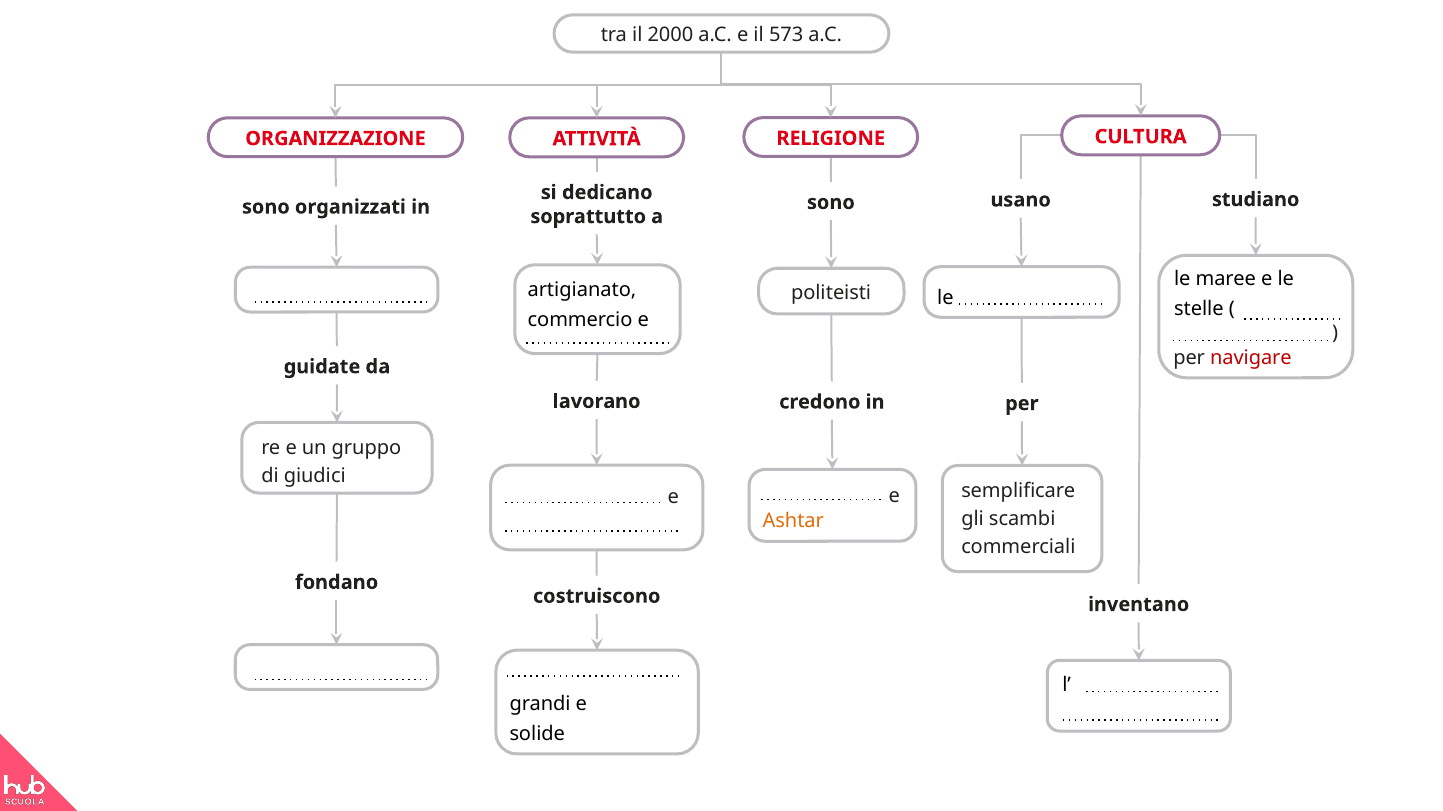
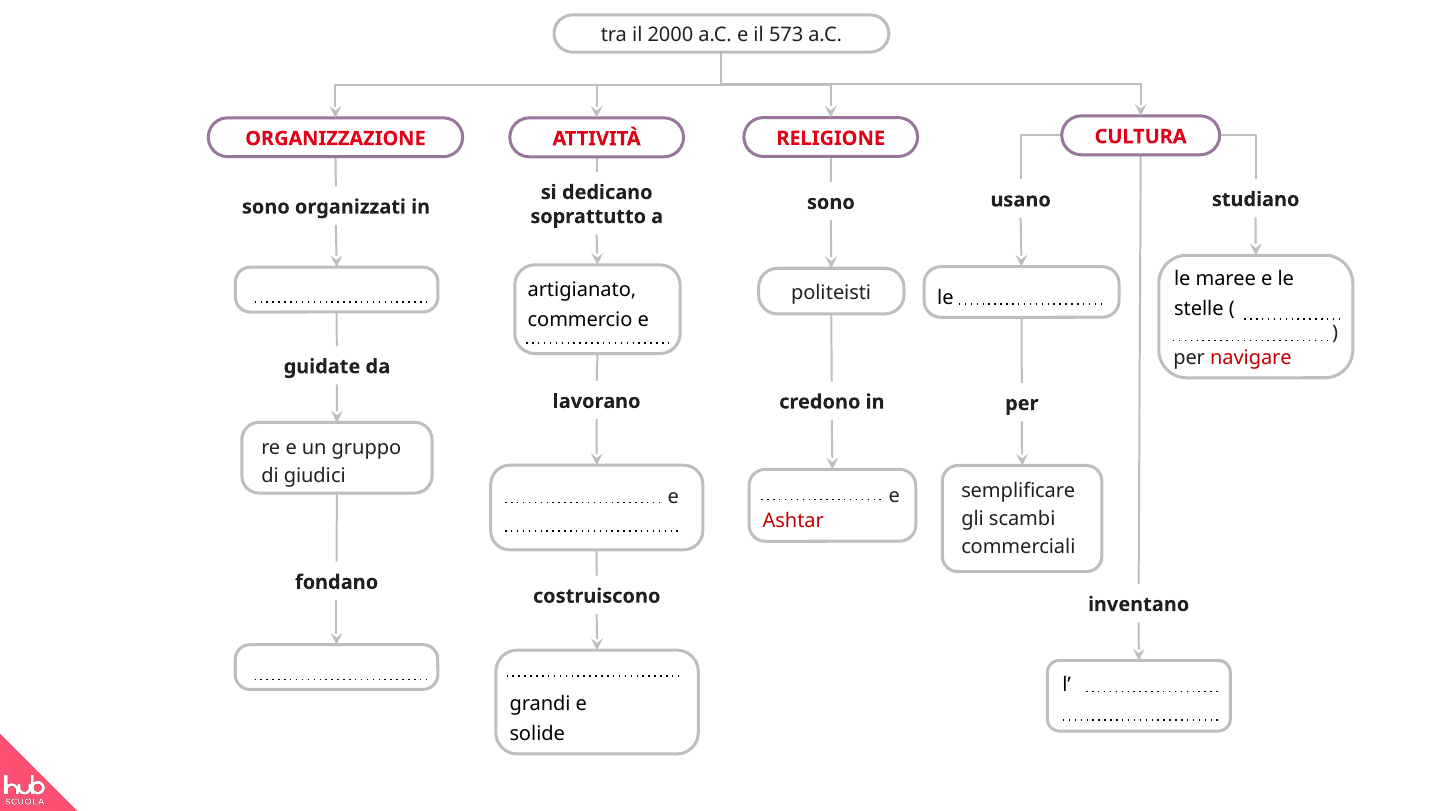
Ashtar colour: orange -> red
